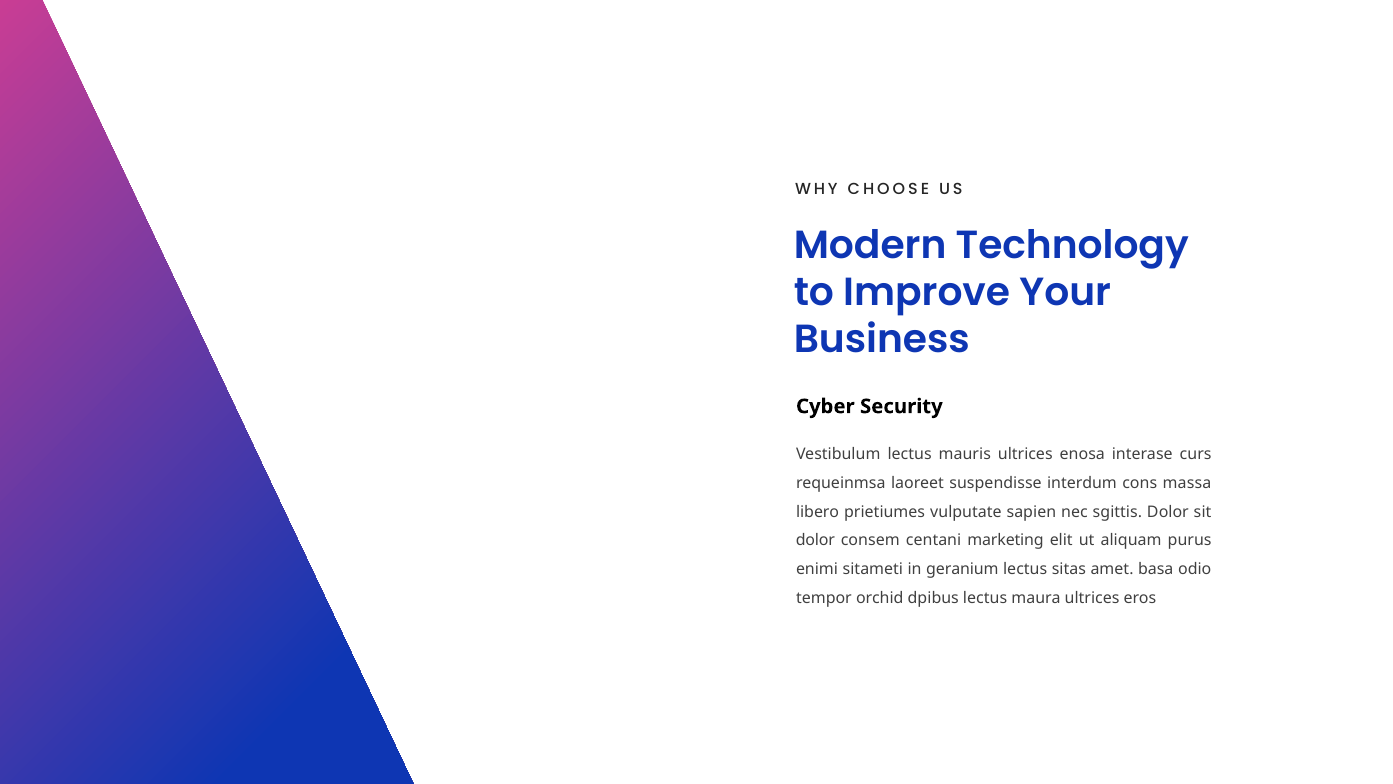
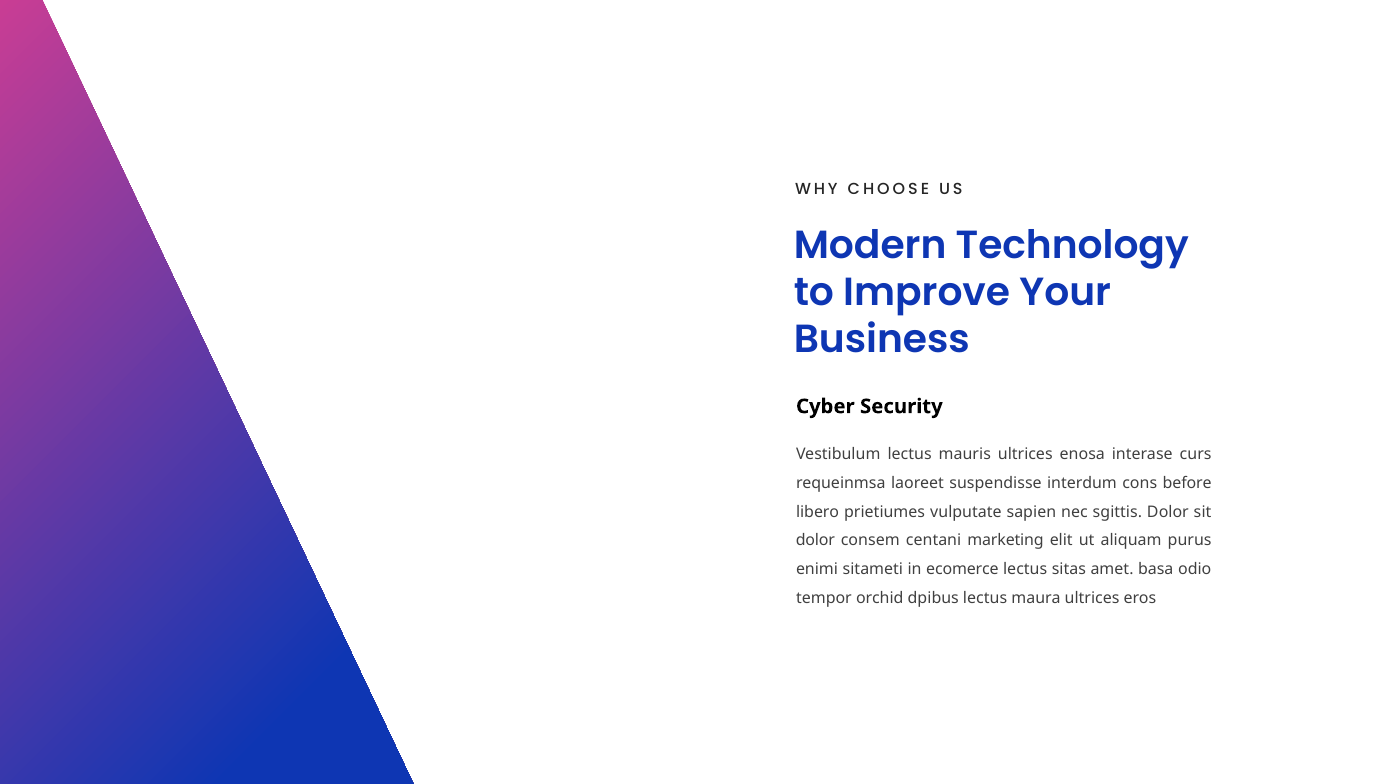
massa: massa -> before
geranium: geranium -> ecomerce
